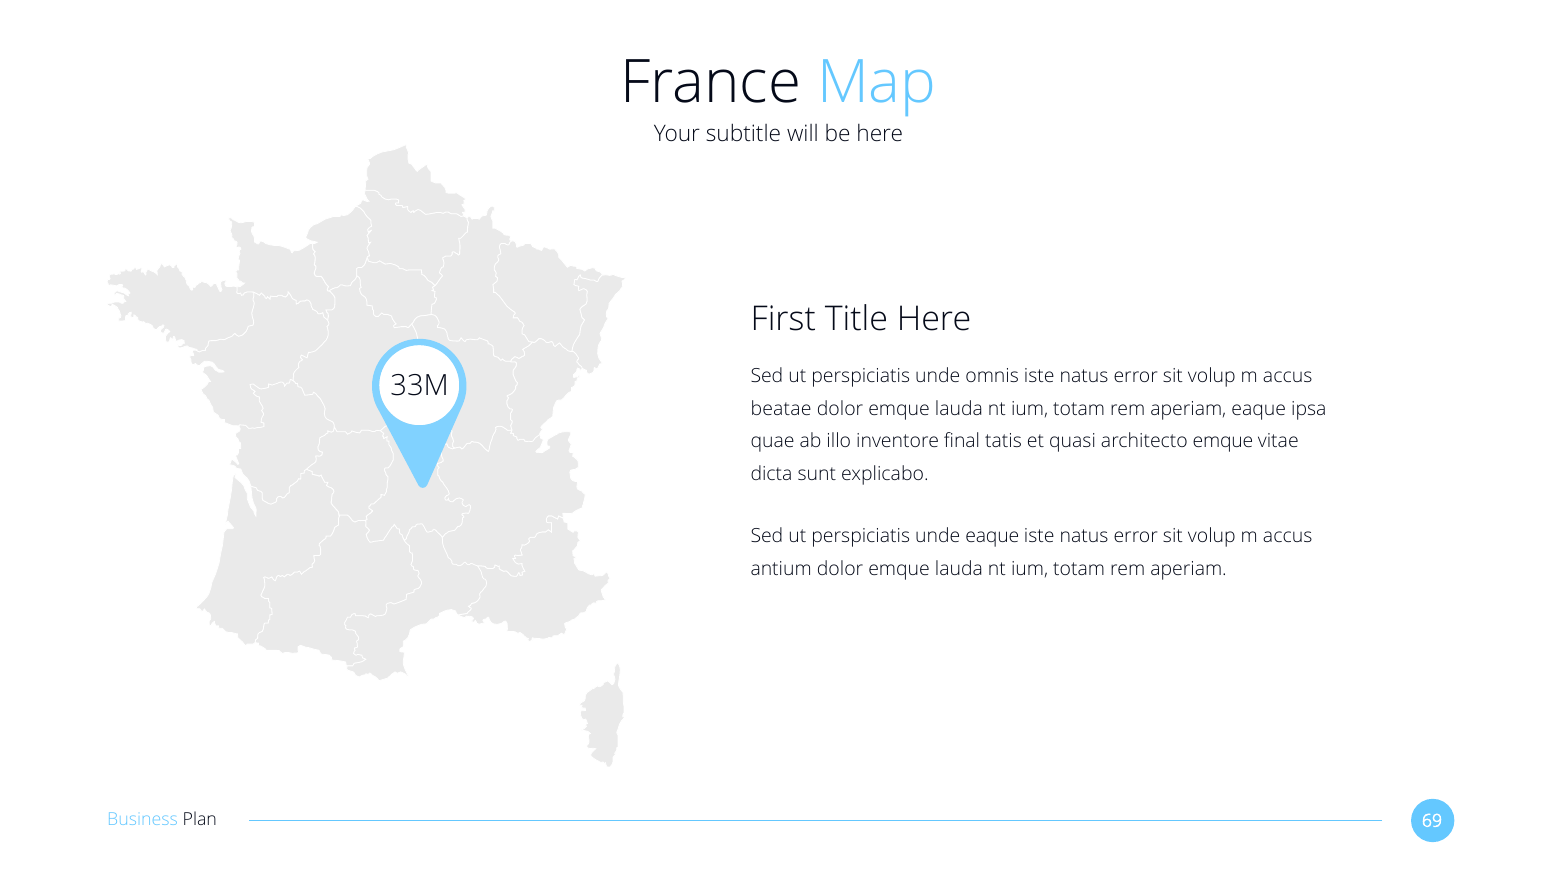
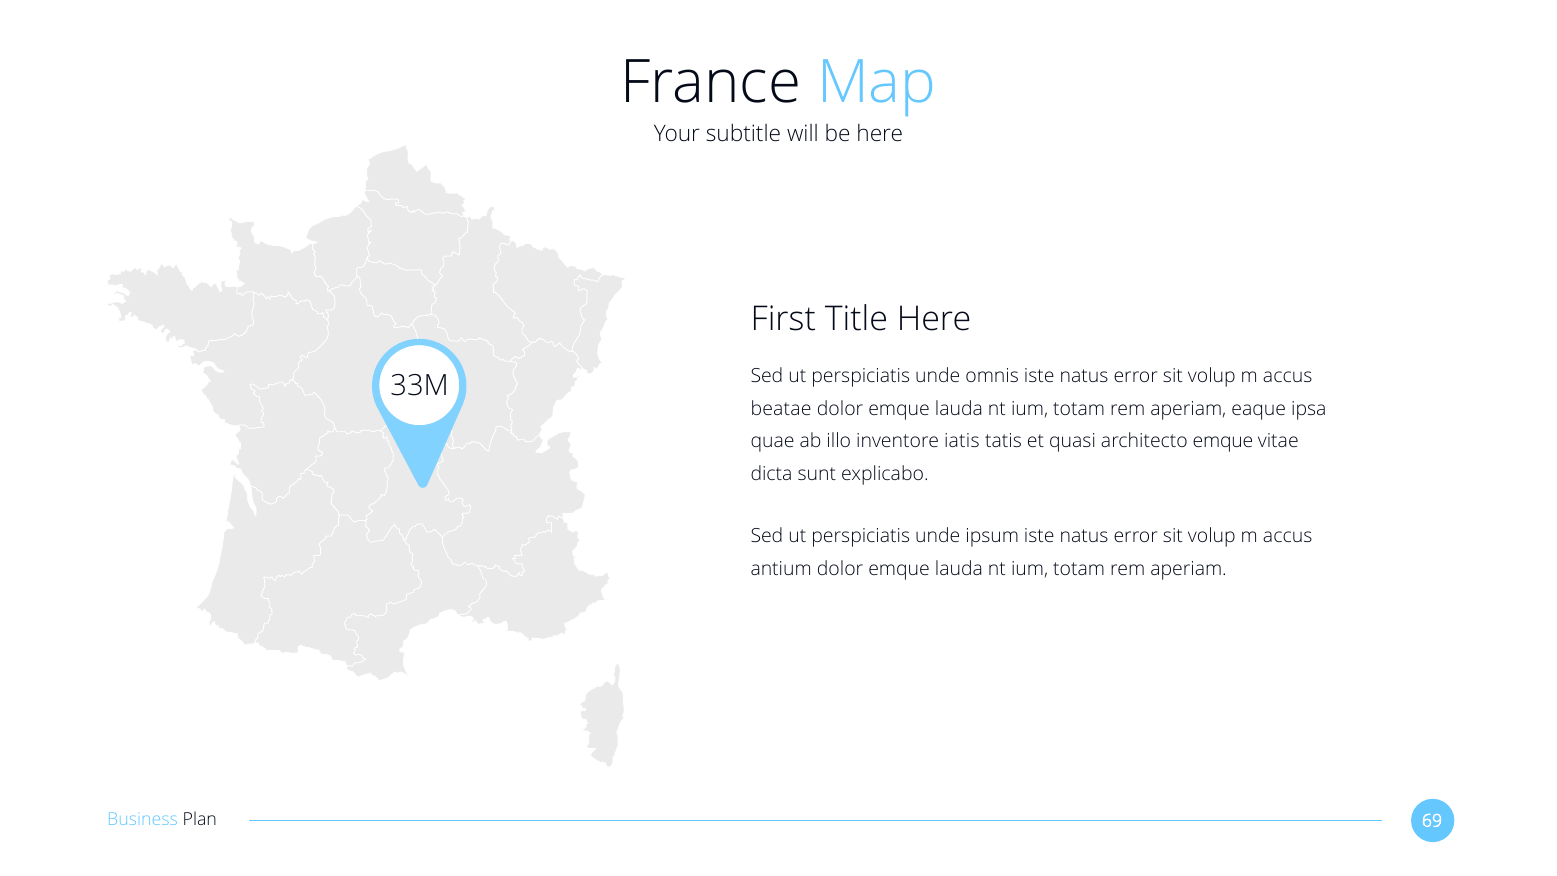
final: final -> iatis
unde eaque: eaque -> ipsum
